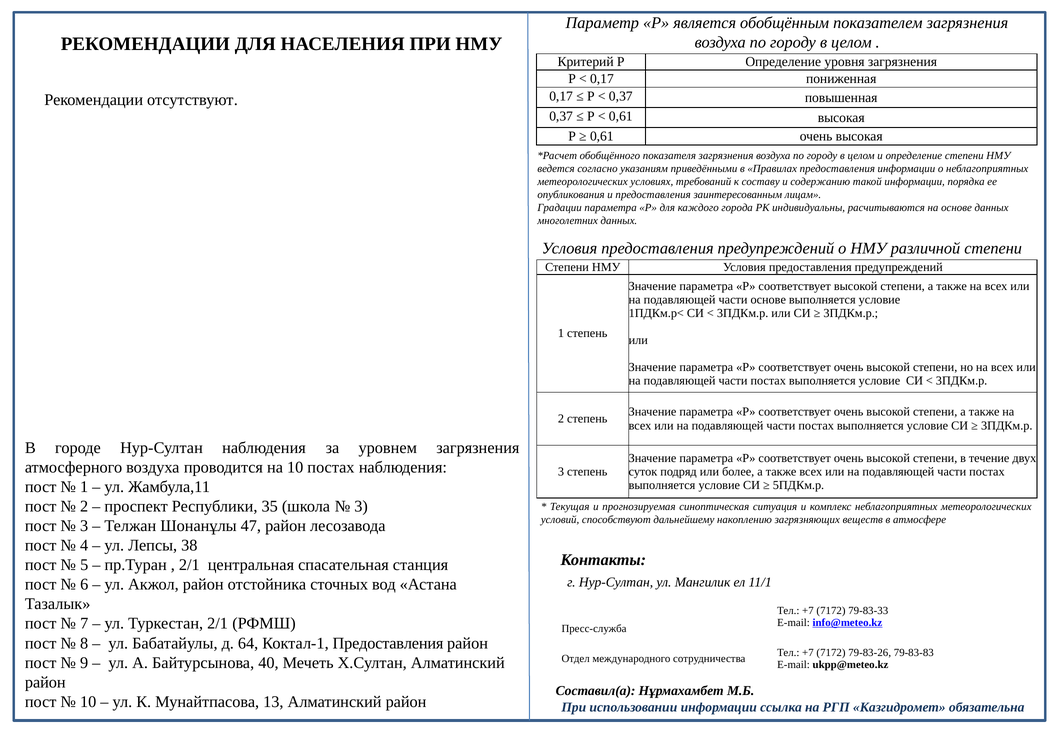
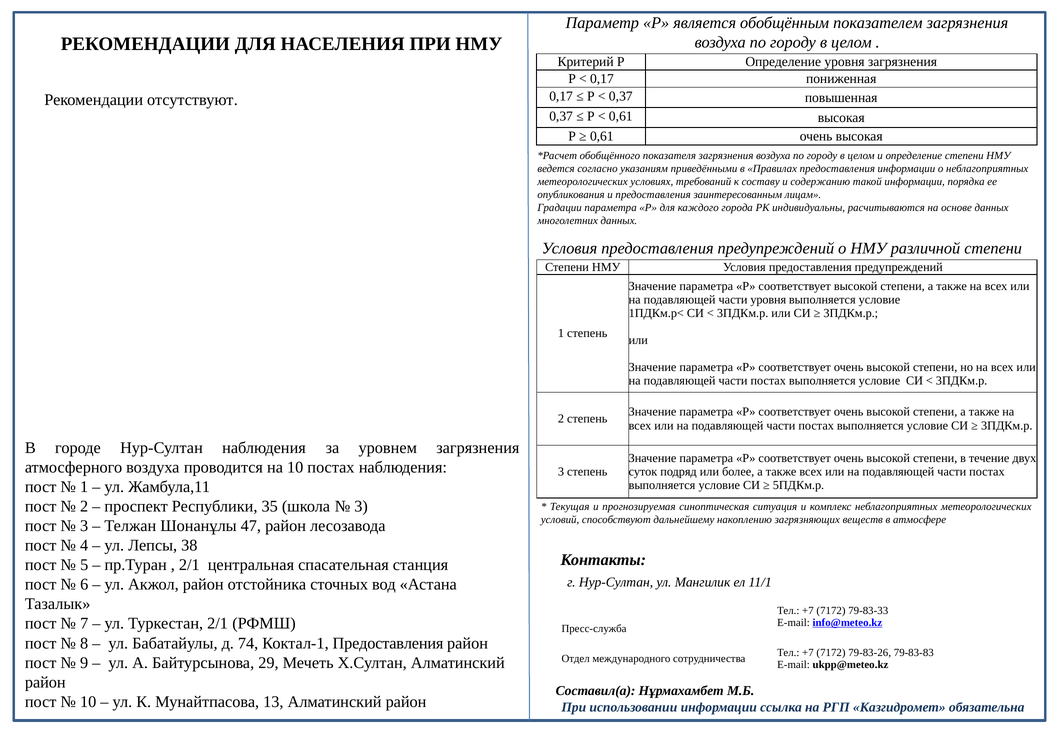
части основе: основе -> уровня
64: 64 -> 74
40: 40 -> 29
